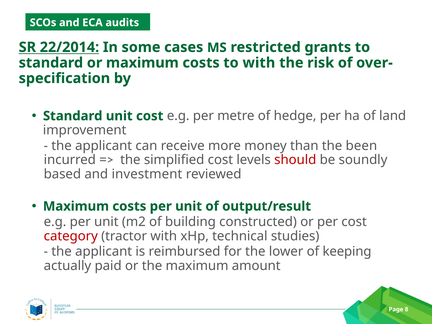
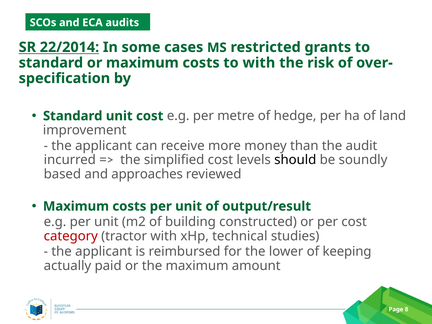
been: been -> audit
should colour: red -> black
investment: investment -> approaches
